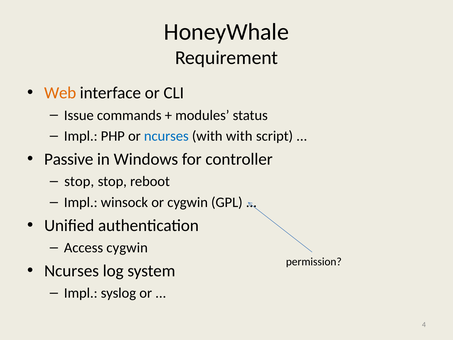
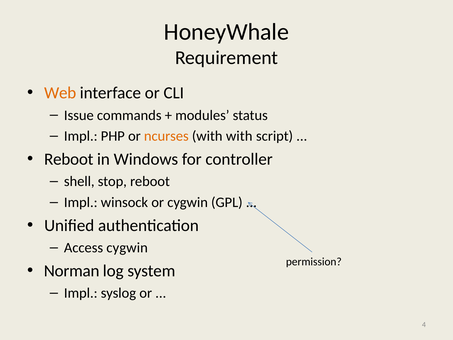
ncurses at (166, 136) colour: blue -> orange
Passive at (69, 159): Passive -> Reboot
stop at (79, 181): stop -> shell
Ncurses at (72, 271): Ncurses -> Norman
